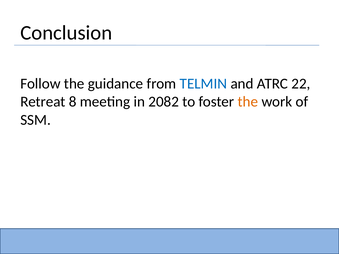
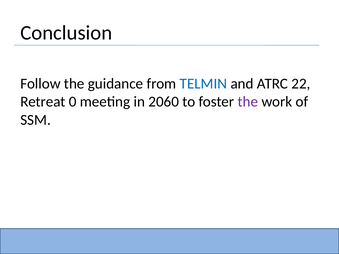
8: 8 -> 0
2082: 2082 -> 2060
the at (248, 102) colour: orange -> purple
